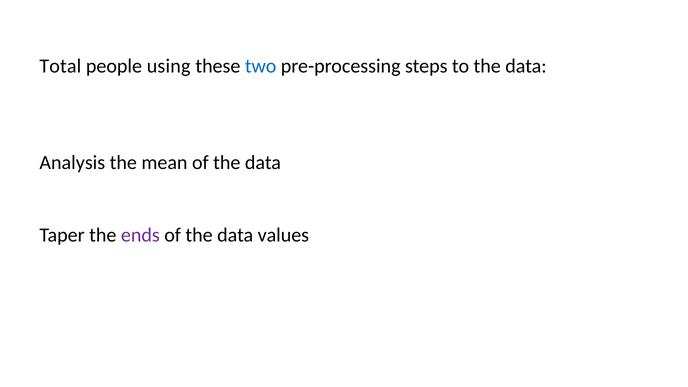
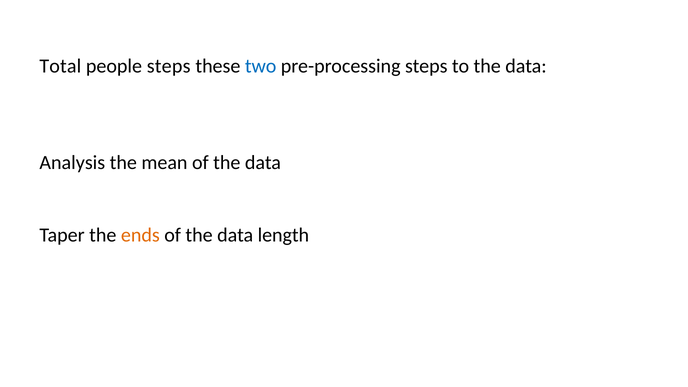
people using: using -> steps
ends colour: purple -> orange
values: values -> length
